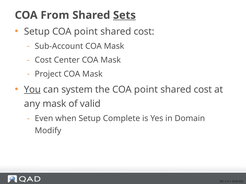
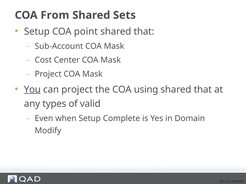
Sets underline: present -> none
cost at (144, 32): cost -> that
can system: system -> project
the COA point: point -> using
cost at (203, 90): cost -> that
any mask: mask -> types
